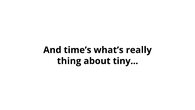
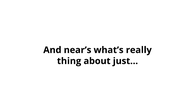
time’s: time’s -> near’s
tiny: tiny -> just
